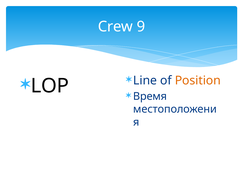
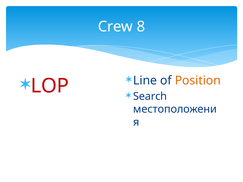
9: 9 -> 8
LOP colour: black -> red
Время: Время -> Search
